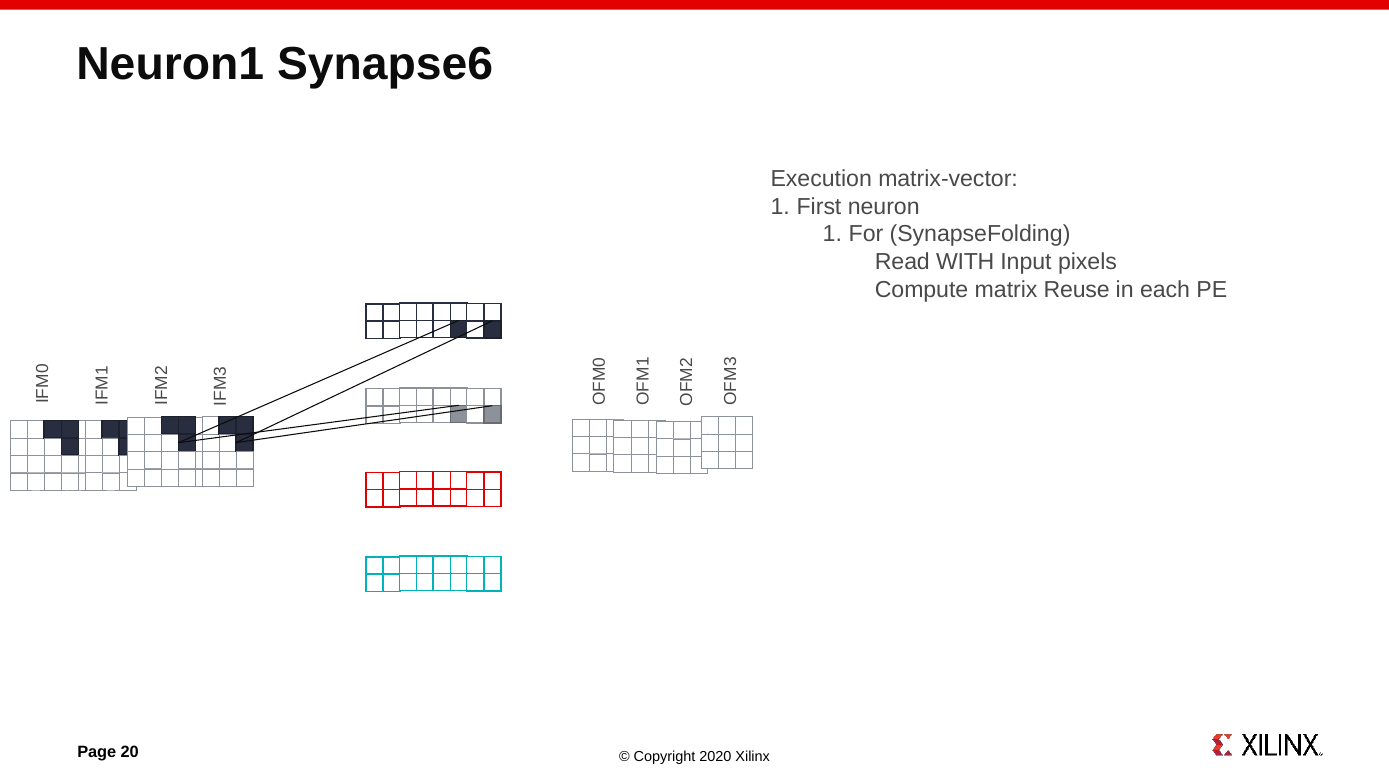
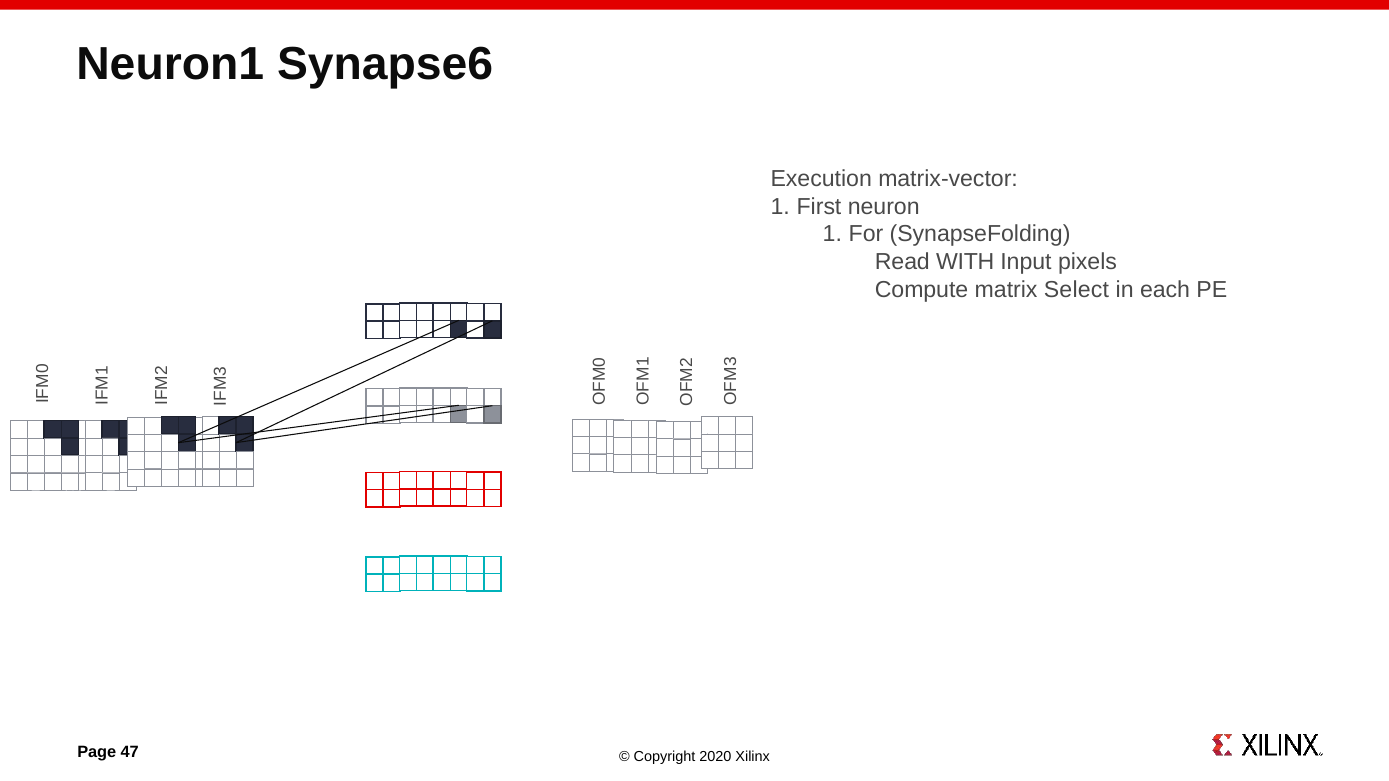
Reuse: Reuse -> Select
20: 20 -> 47
